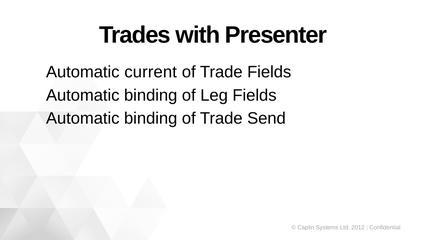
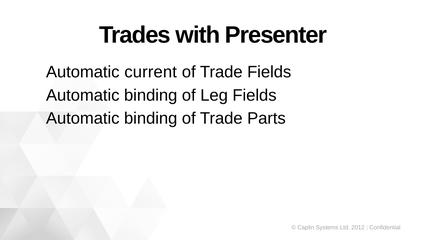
Send: Send -> Parts
